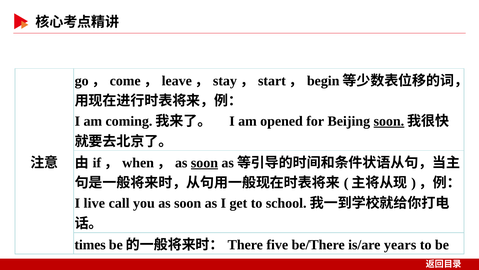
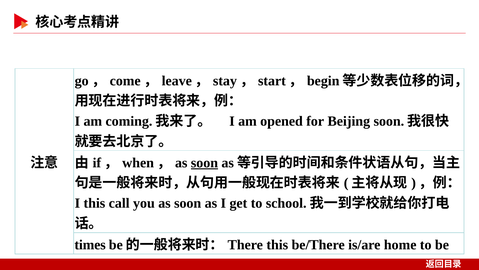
soon at (389, 121) underline: present -> none
I live: live -> this
There five: five -> this
years: years -> home
